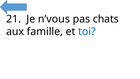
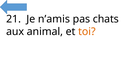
n’vous: n’vous -> n’amis
famille: famille -> animal
toi colour: blue -> orange
